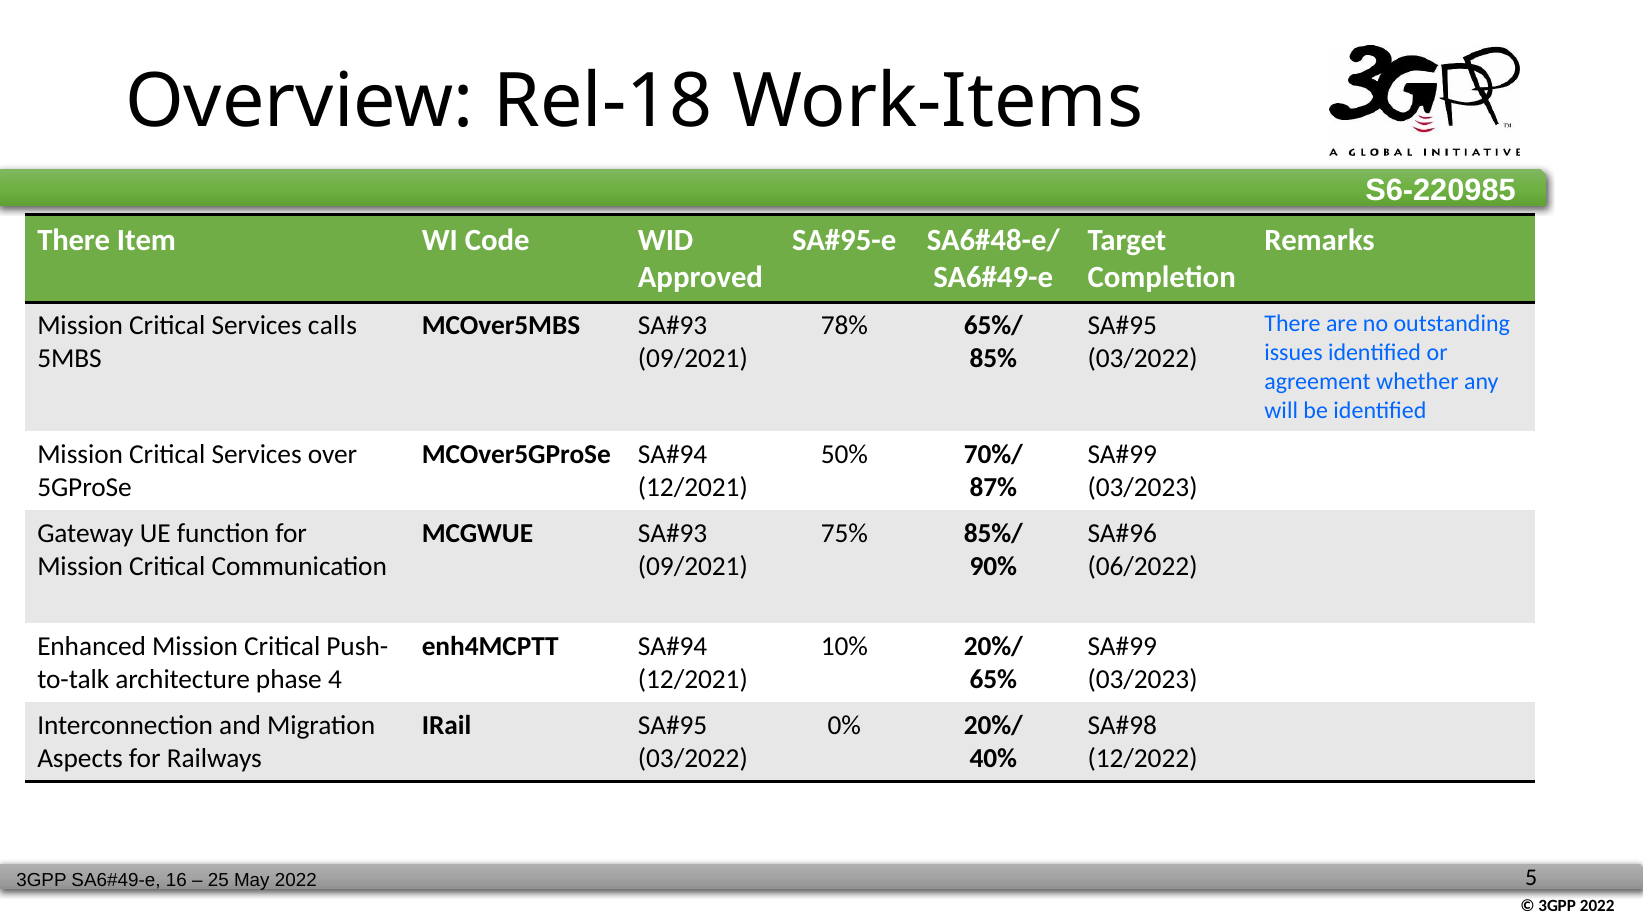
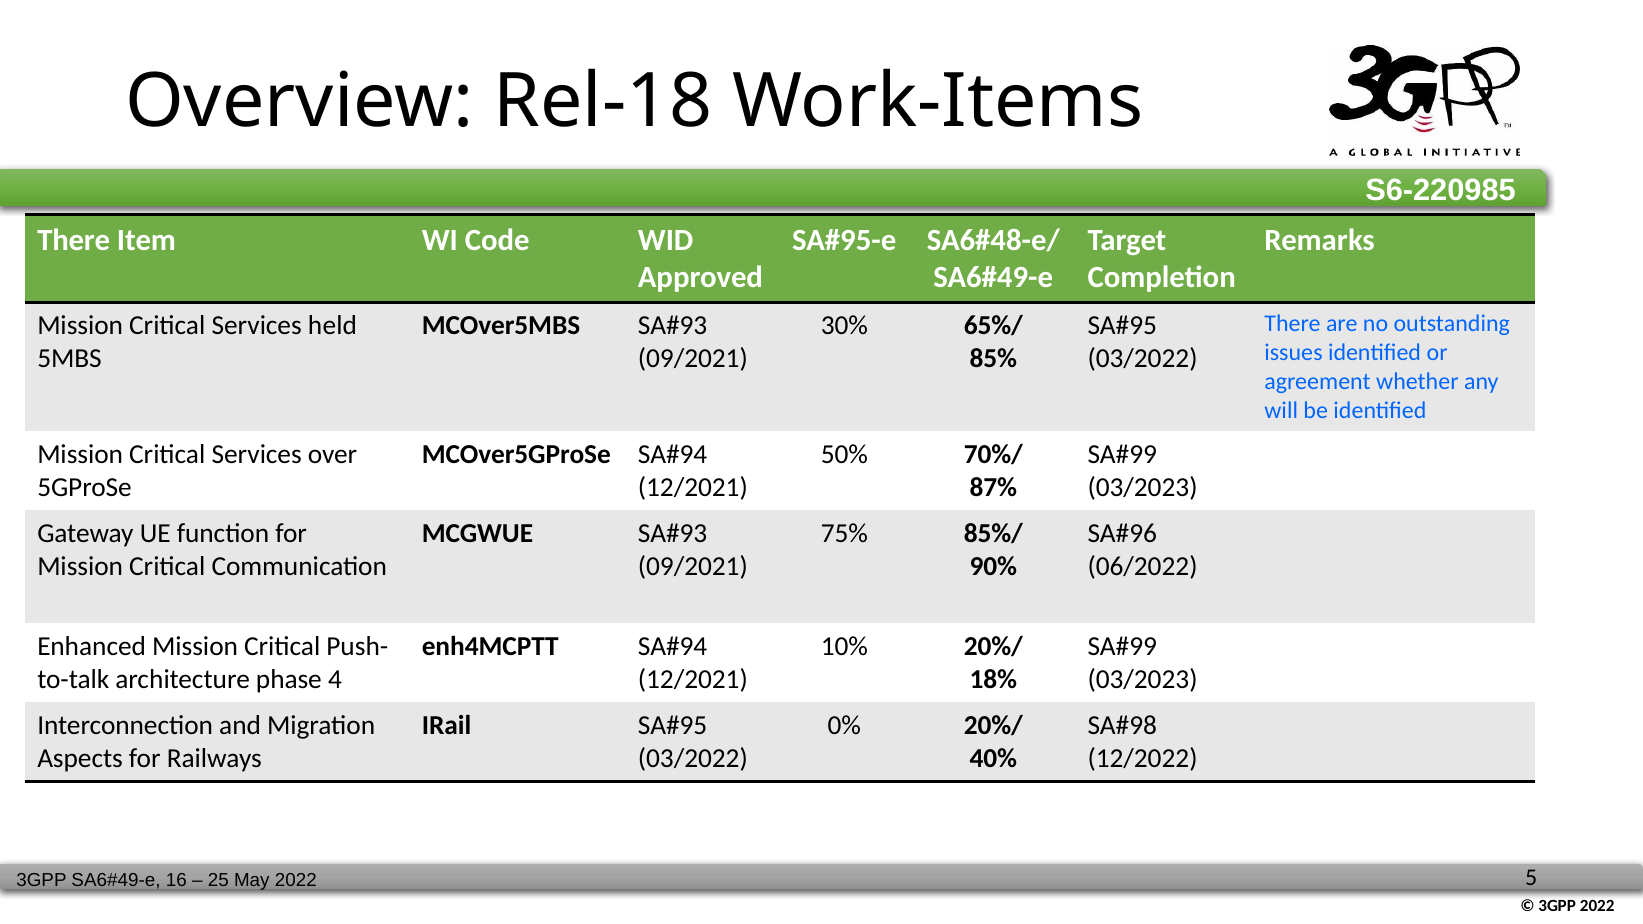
calls: calls -> held
78%: 78% -> 30%
65%: 65% -> 18%
